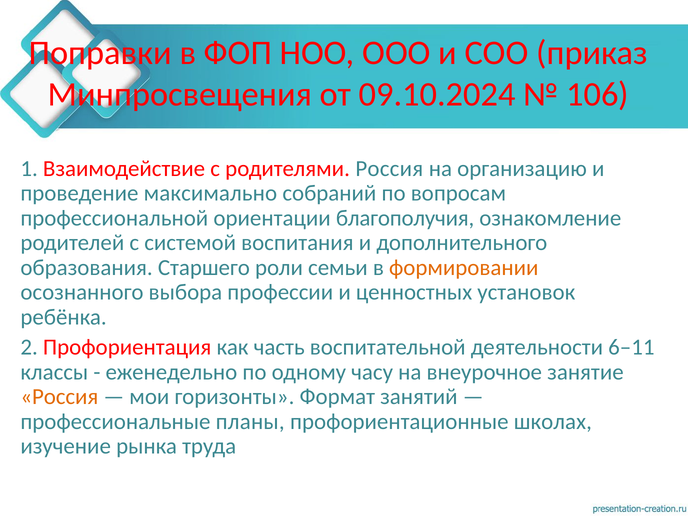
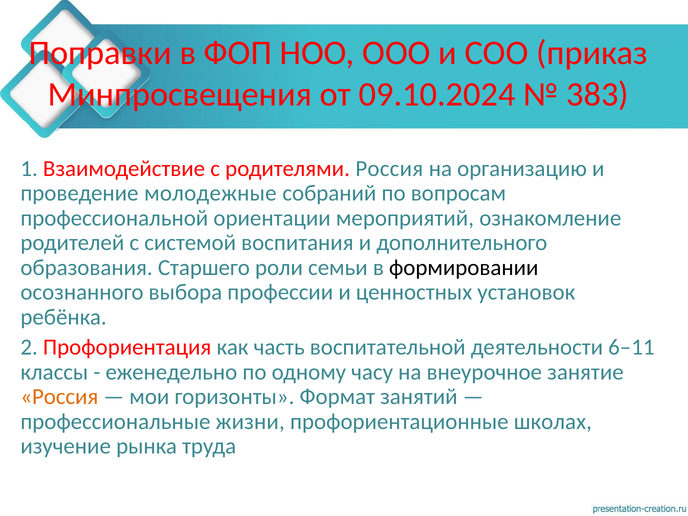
106: 106 -> 383
максимально: максимально -> молодежные
благополучия: благополучия -> мероприятий
формировании colour: orange -> black
планы: планы -> жизни
